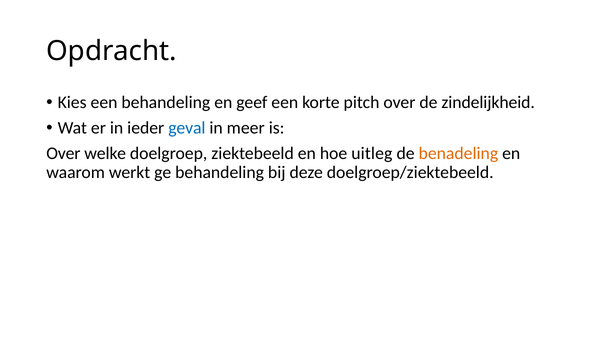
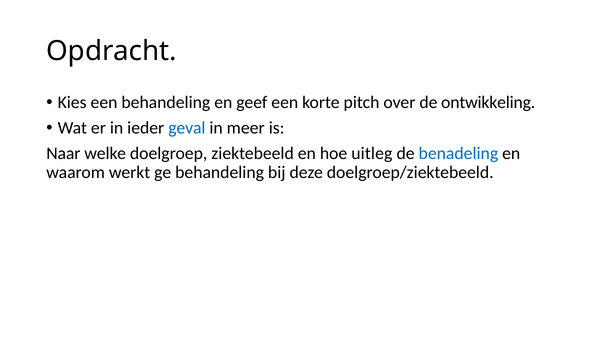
zindelijkheid: zindelijkheid -> ontwikkeling
Over at (63, 154): Over -> Naar
benadeling colour: orange -> blue
